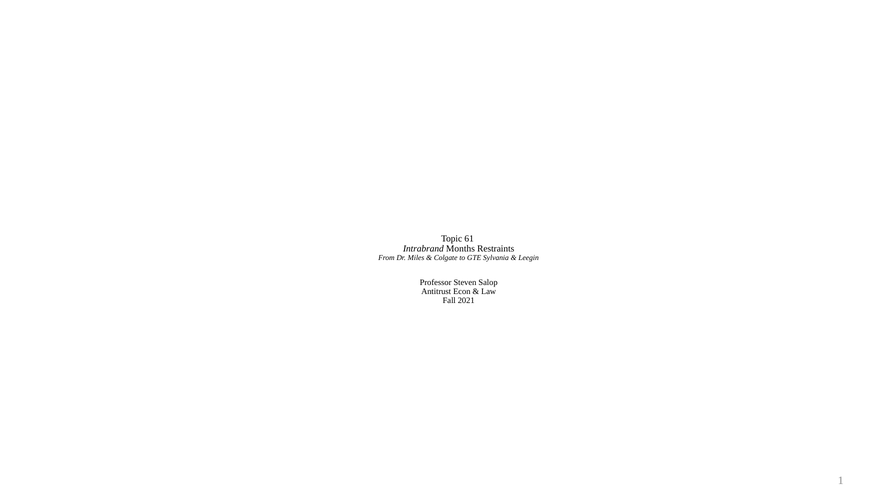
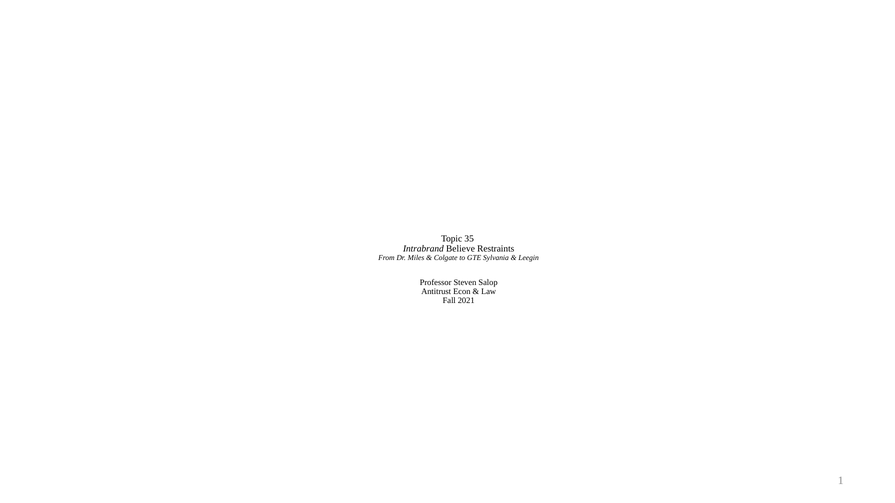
61: 61 -> 35
Months: Months -> Believe
